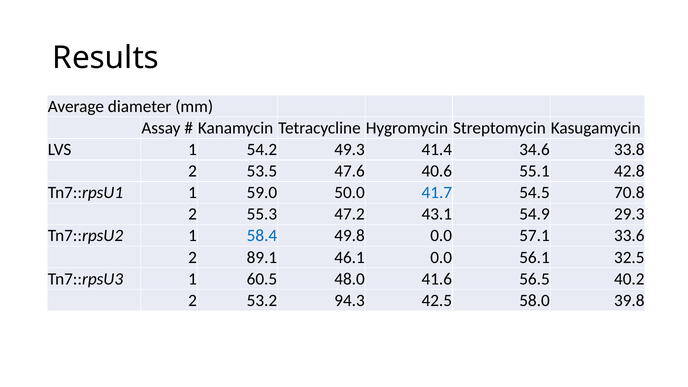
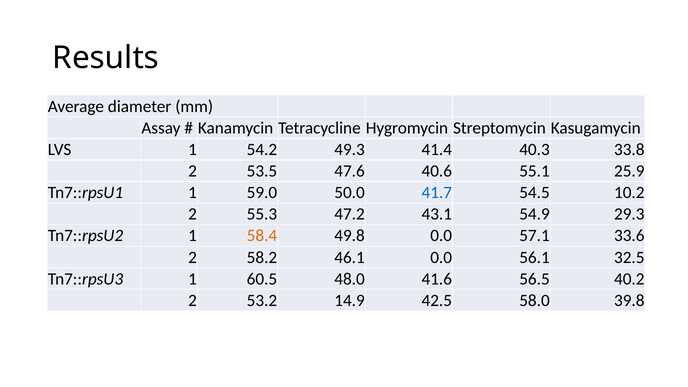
34.6: 34.6 -> 40.3
42.8: 42.8 -> 25.9
70.8: 70.8 -> 10.2
58.4 colour: blue -> orange
89.1: 89.1 -> 58.2
94.3: 94.3 -> 14.9
